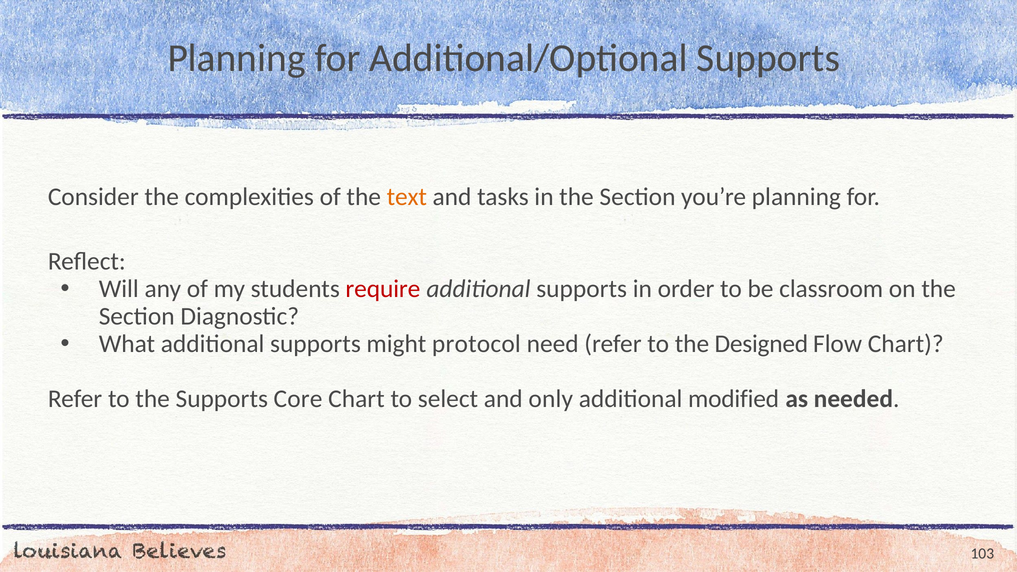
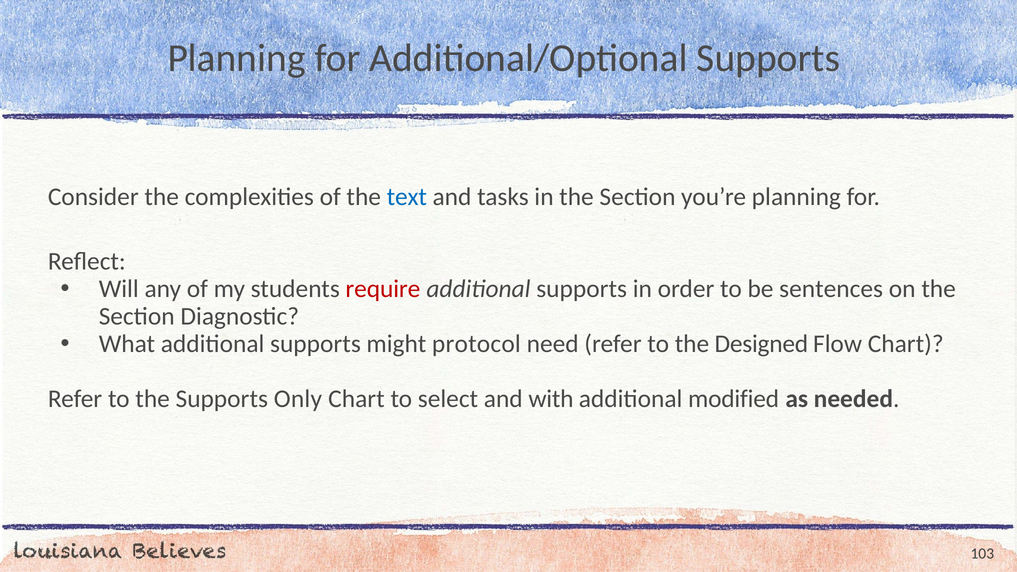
text colour: orange -> blue
classroom: classroom -> sentences
Core: Core -> Only
only: only -> with
